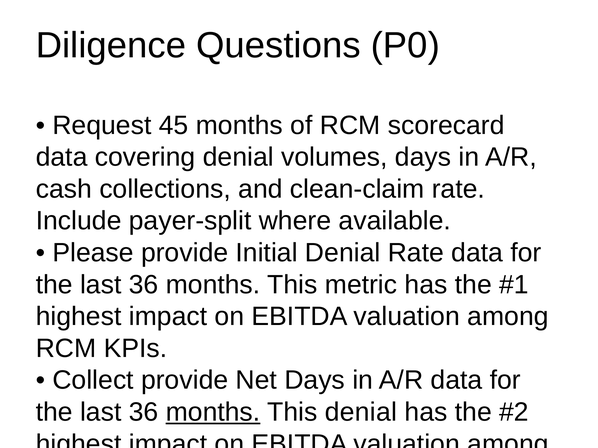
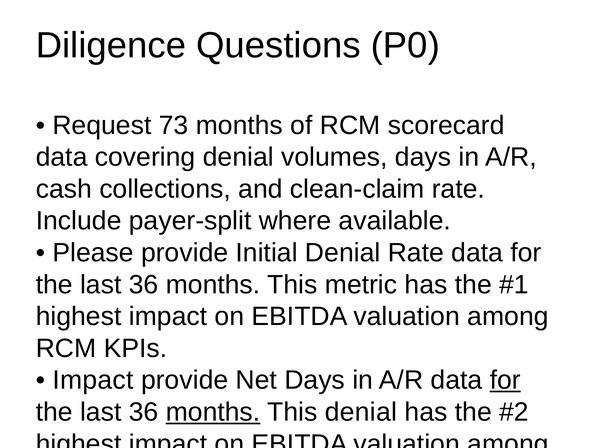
45: 45 -> 73
Collect at (93, 381): Collect -> Impact
for at (505, 381) underline: none -> present
